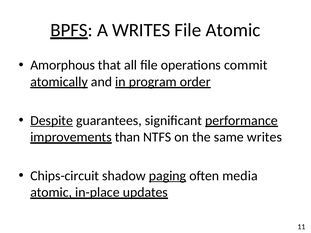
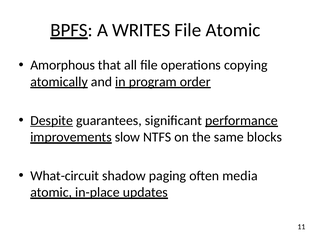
commit: commit -> copying
than: than -> slow
same writes: writes -> blocks
Chips-circuit: Chips-circuit -> What-circuit
paging underline: present -> none
